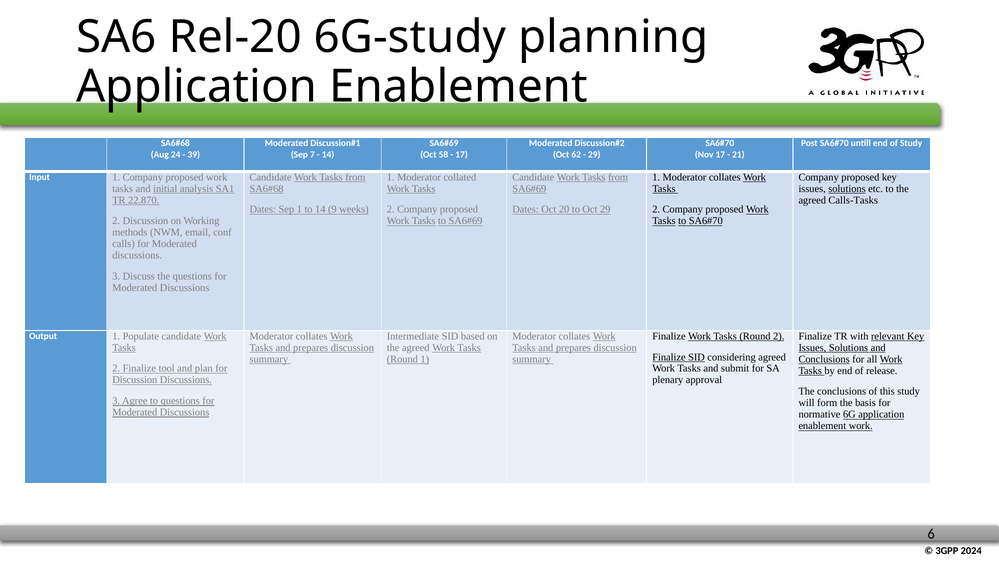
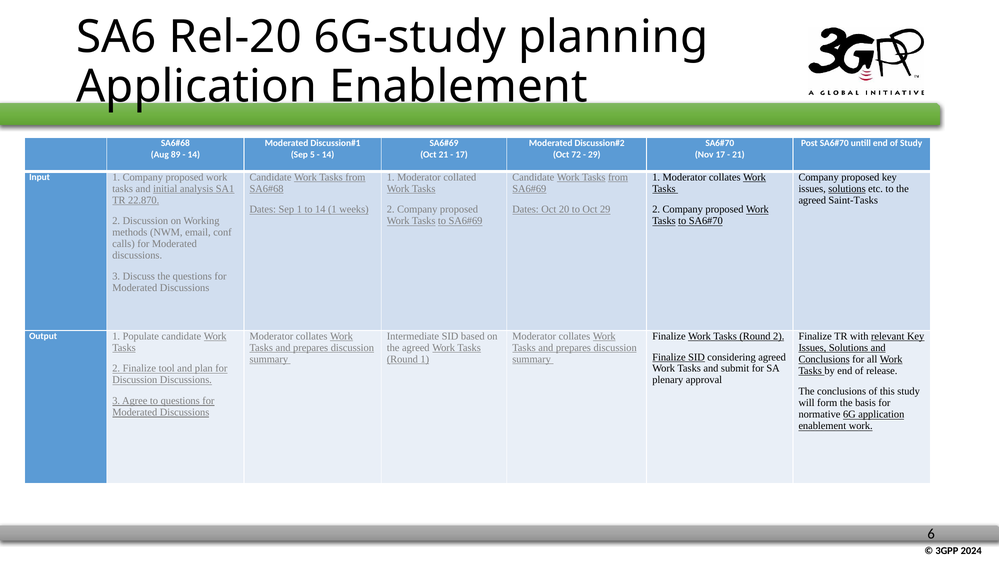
24: 24 -> 89
39 at (194, 155): 39 -> 14
7: 7 -> 5
Oct 58: 58 -> 21
62: 62 -> 72
Calls-Tasks: Calls-Tasks -> Saint-Tasks
14 9: 9 -> 1
